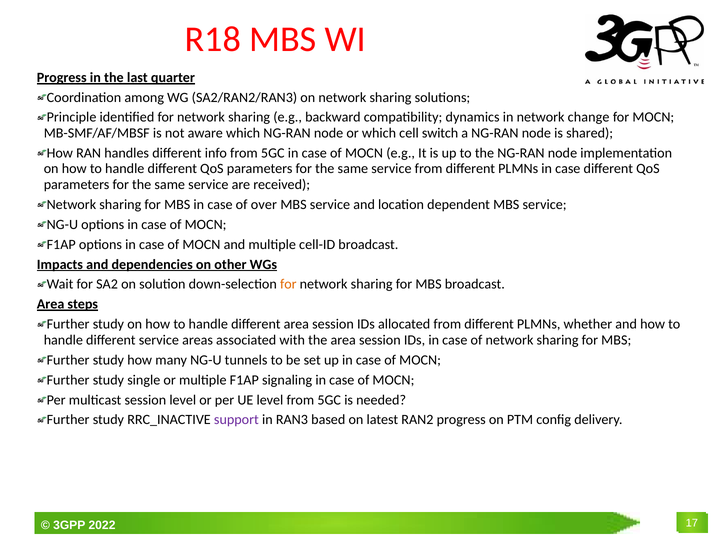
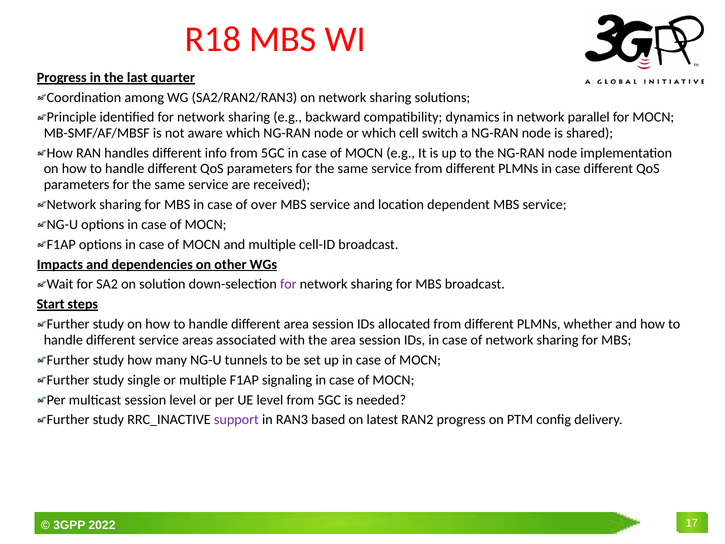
change: change -> parallel
for at (288, 284) colour: orange -> purple
Area at (51, 304): Area -> Start
